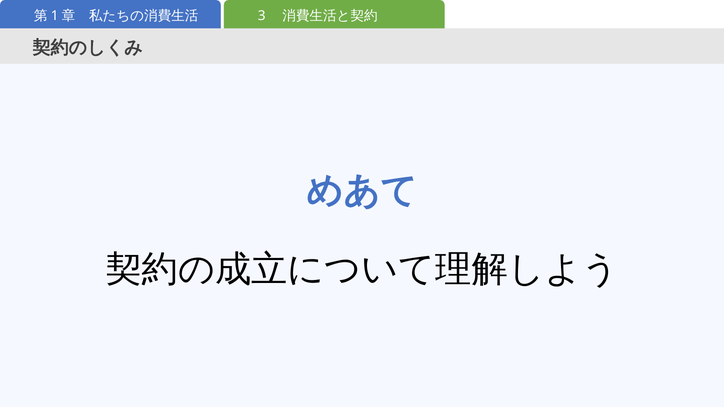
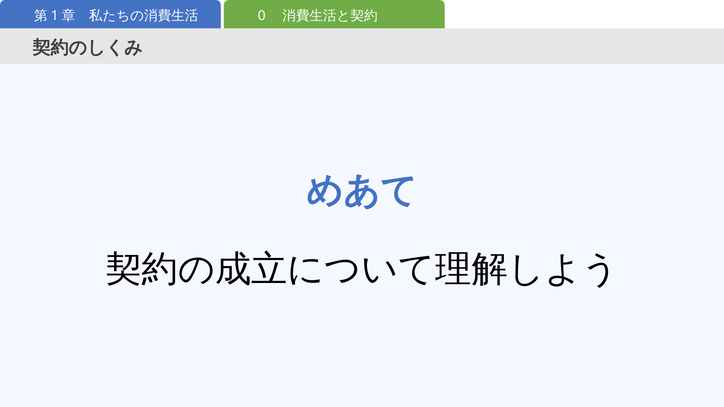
3: 3 -> 0
